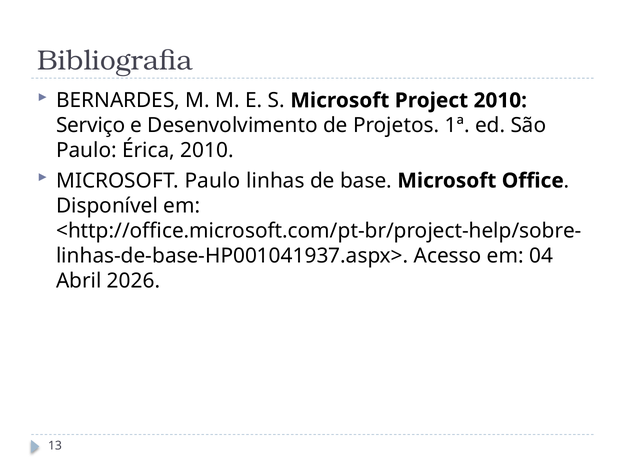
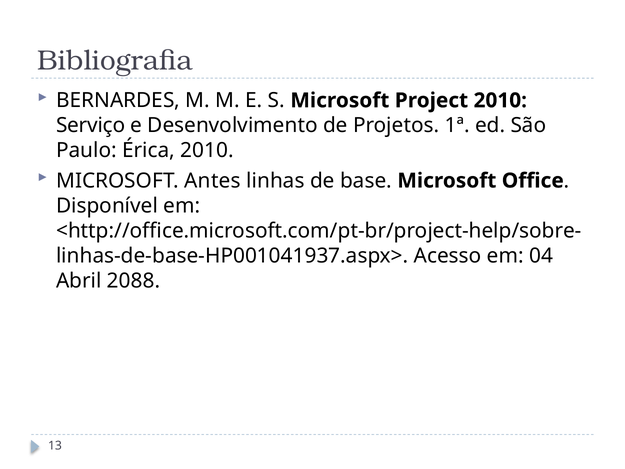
MICROSOFT Paulo: Paulo -> Antes
2026: 2026 -> 2088
